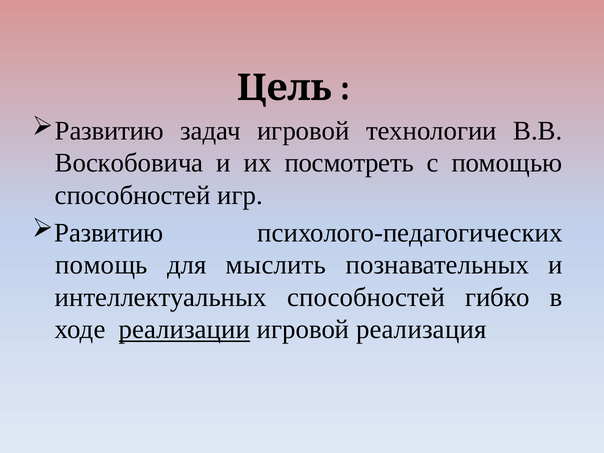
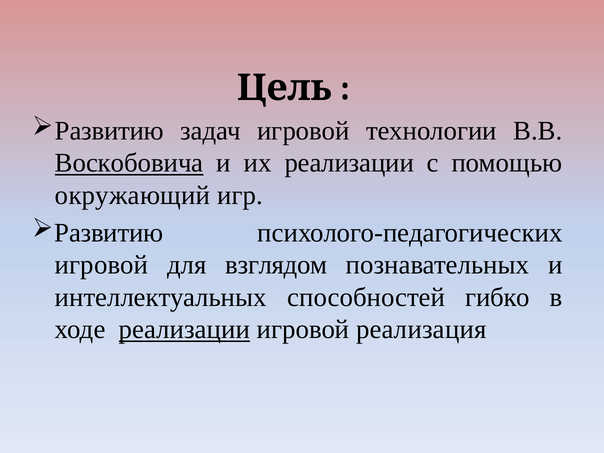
Воскобовича underline: none -> present
их посмотреть: посмотреть -> реализации
способностей at (133, 195): способностей -> окружающий
помощь at (101, 265): помощь -> игровой
мыслить: мыслить -> взглядом
